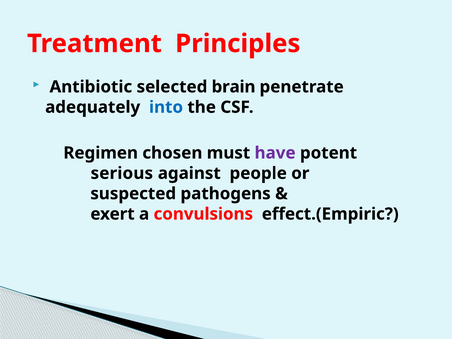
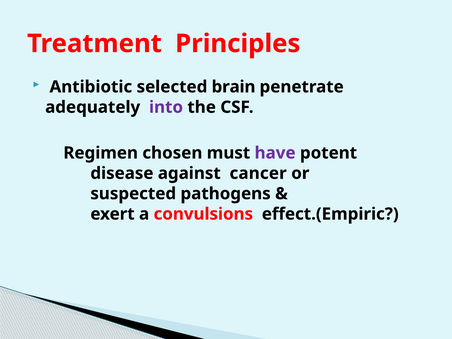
into colour: blue -> purple
serious: serious -> disease
people: people -> cancer
